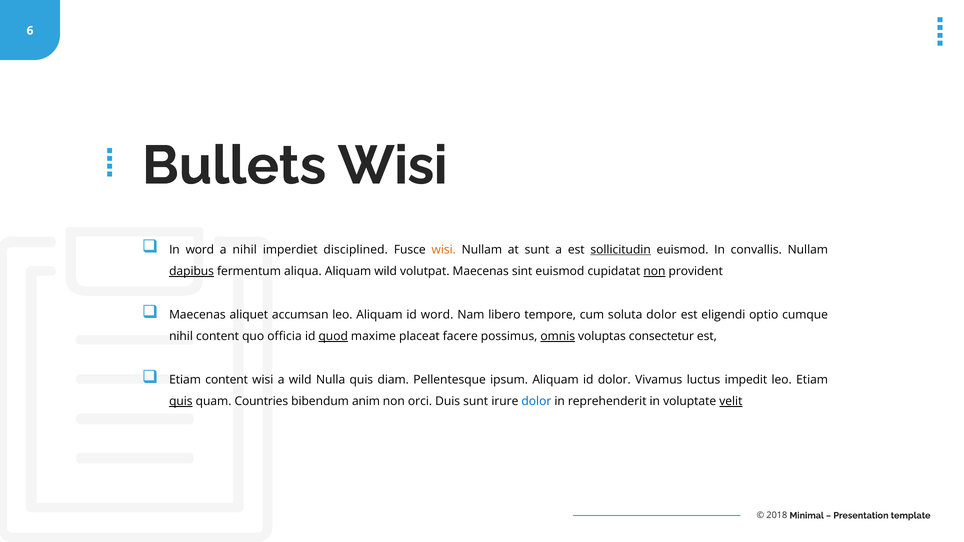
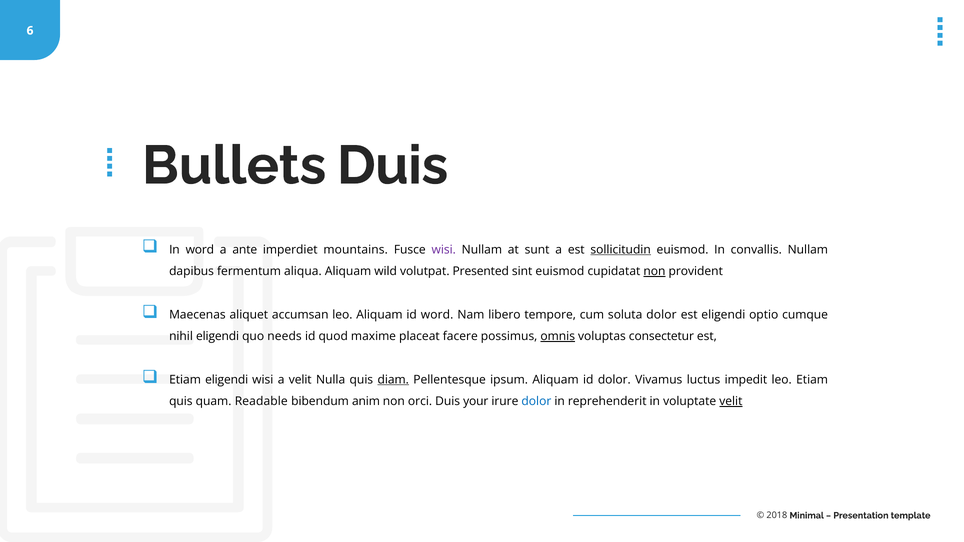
Bullets Wisi: Wisi -> Duis
a nihil: nihil -> ante
disciplined: disciplined -> mountains
wisi at (444, 250) colour: orange -> purple
dapibus underline: present -> none
volutpat Maecenas: Maecenas -> Presented
nihil content: content -> eligendi
officia: officia -> needs
quod underline: present -> none
Etiam content: content -> eligendi
a wild: wild -> velit
diam underline: none -> present
quis at (181, 402) underline: present -> none
Countries: Countries -> Readable
Duis sunt: sunt -> your
